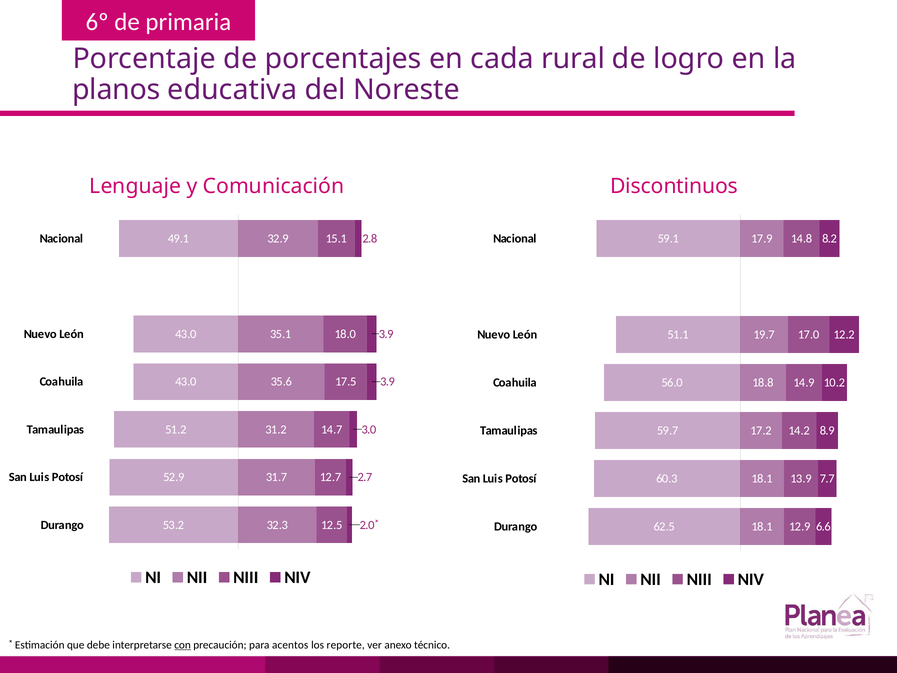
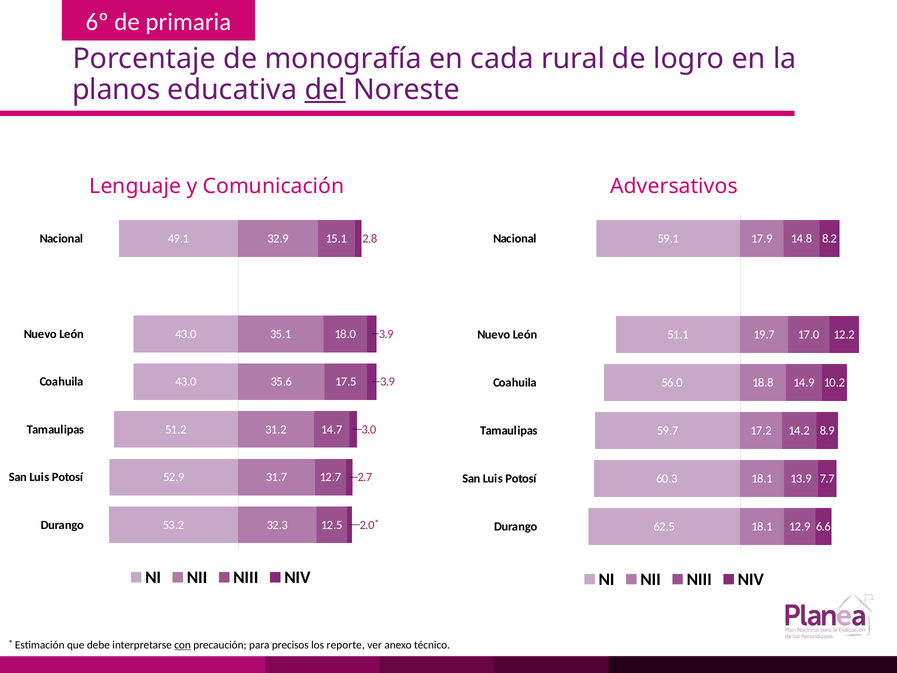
porcentajes: porcentajes -> monografía
del underline: none -> present
Discontinuos: Discontinuos -> Adversativos
acentos: acentos -> precisos
